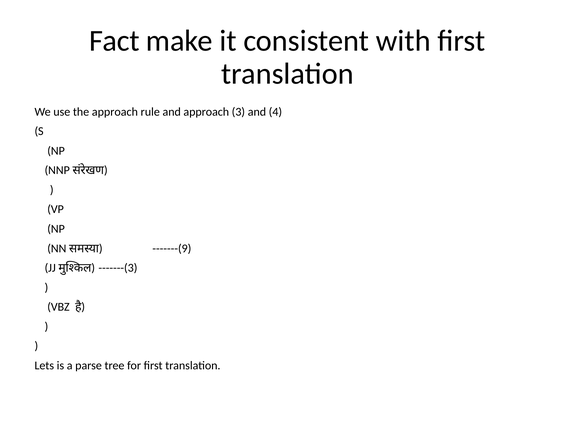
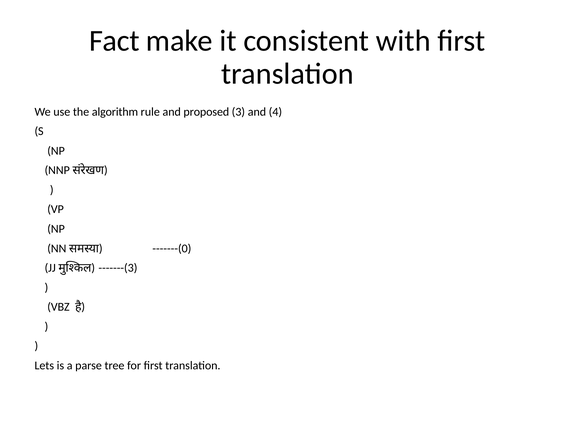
the approach: approach -> algorithm
and approach: approach -> proposed
-------(9: -------(9 -> -------(0
